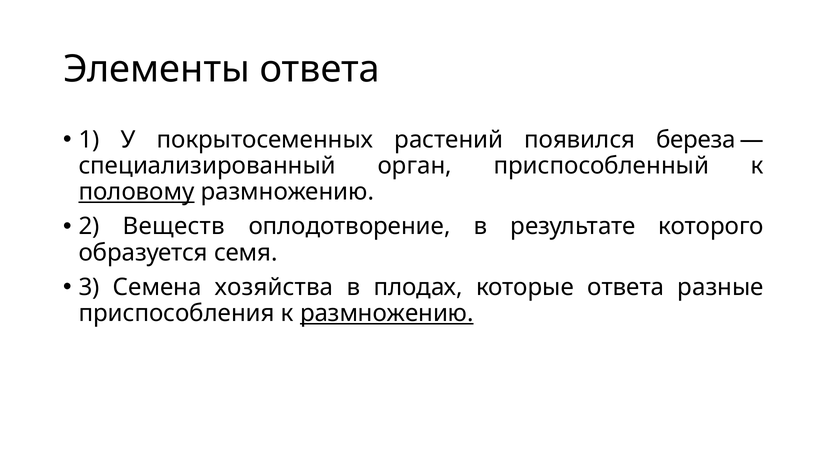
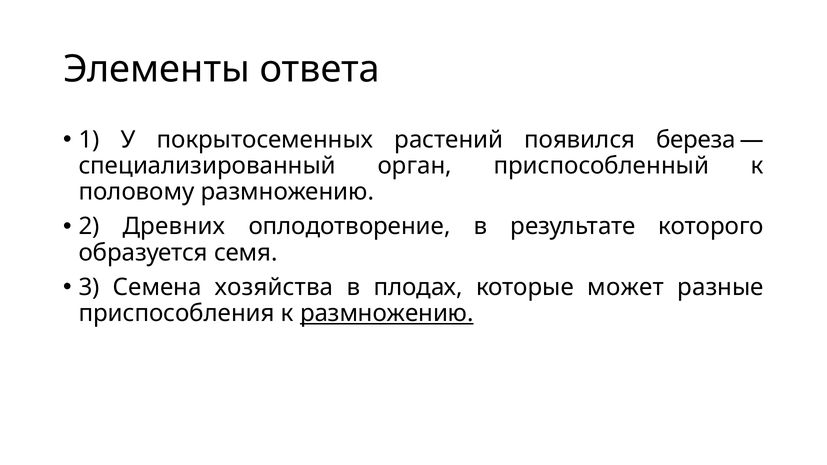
половому underline: present -> none
Веществ: Веществ -> Древних
которые ответа: ответа -> может
